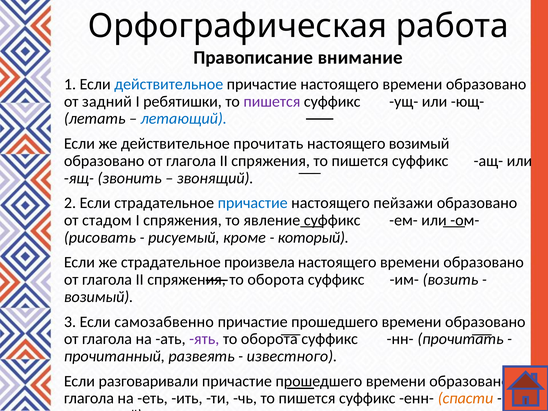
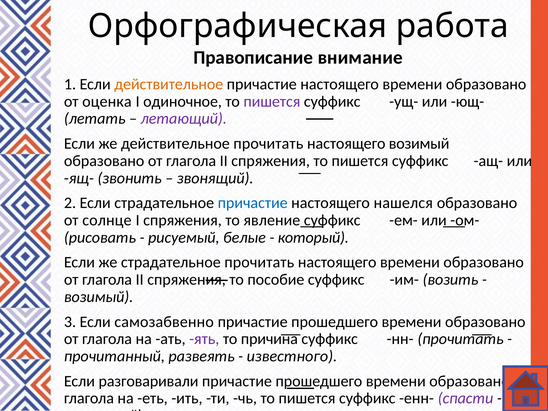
действительное at (169, 84) colour: blue -> orange
задний: задний -> оценка
ребятишки: ребятишки -> одиночное
летающий colour: blue -> purple
пейзажи: пейзажи -> нашелся
стадом: стадом -> солнце
кроме: кроме -> белые
страдательное произвела: произвела -> прочитать
спряжения то оборота: оборота -> пособие
оборота at (269, 339): оборота -> причина
спасти colour: orange -> purple
